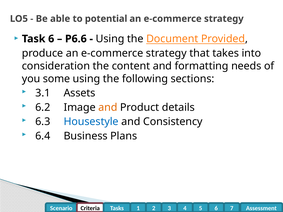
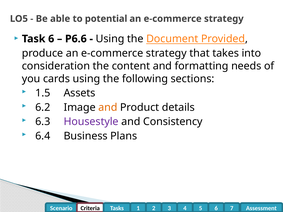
some: some -> cards
3.1: 3.1 -> 1.5
Housestyle colour: blue -> purple
